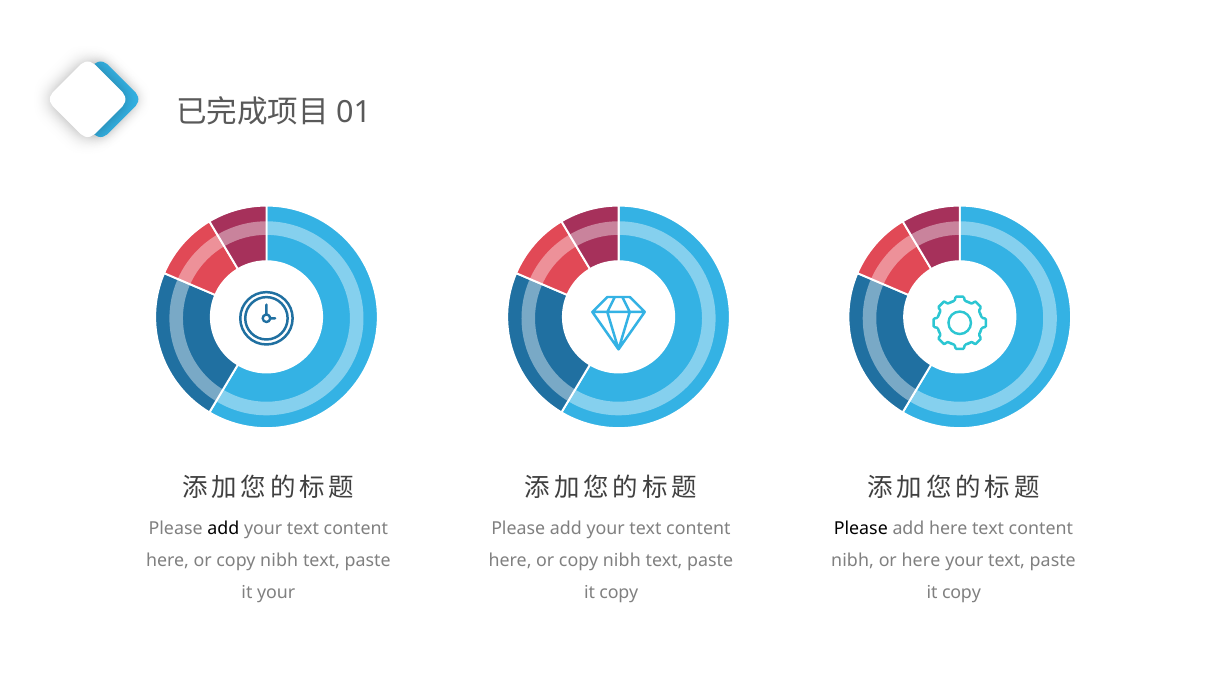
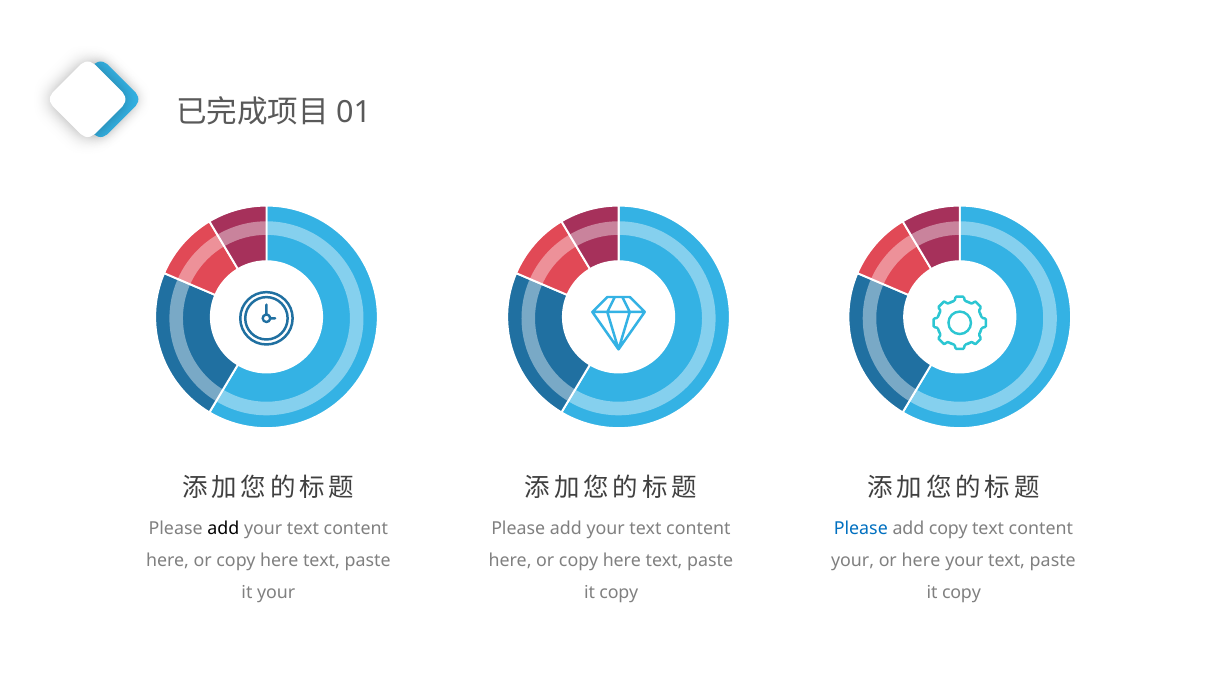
Please at (861, 529) colour: black -> blue
add here: here -> copy
nibh at (279, 561): nibh -> here
nibh at (622, 561): nibh -> here
nibh at (853, 561): nibh -> your
